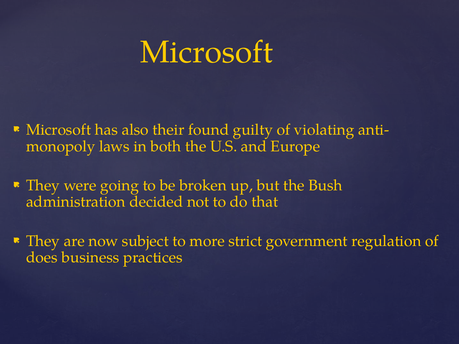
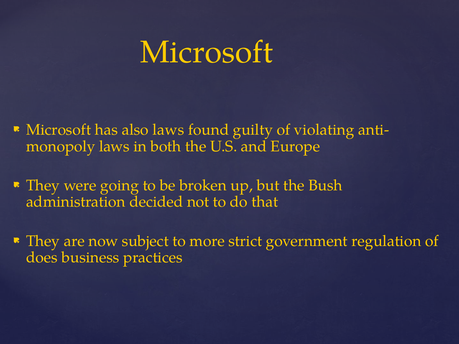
also their: their -> laws
